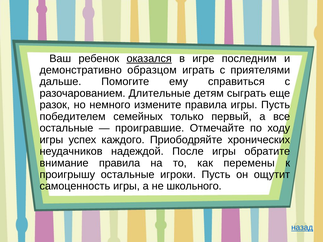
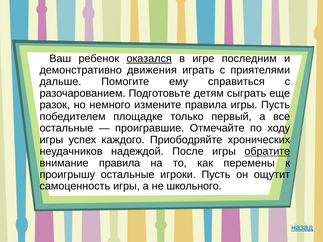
образцом: образцом -> движения
Длительные: Длительные -> Подготовьте
семейных: семейных -> площадке
обратите underline: none -> present
